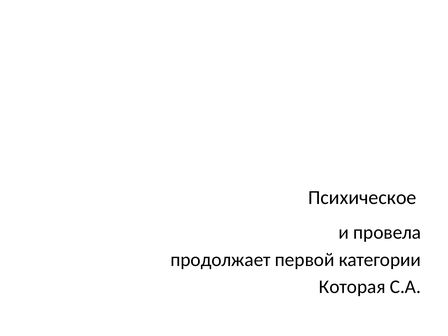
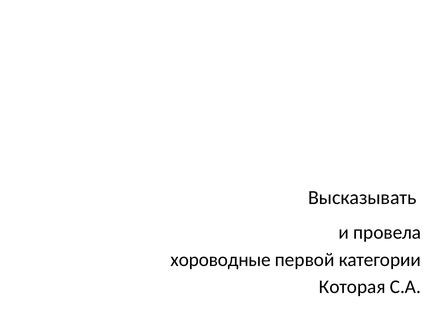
Психическое: Психическое -> Высказывать
продолжает: продолжает -> хороводные
